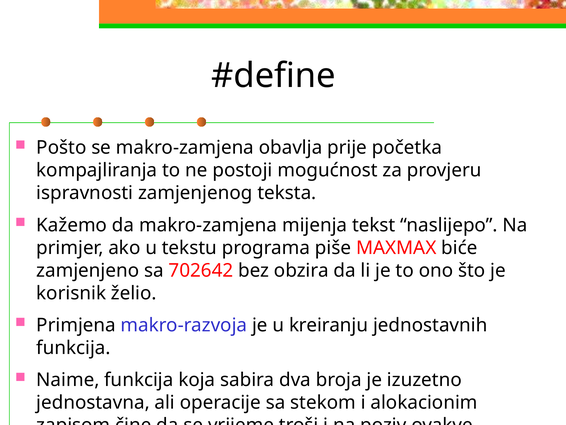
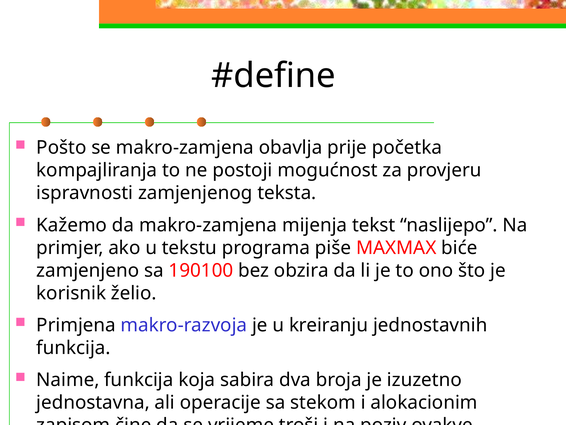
702642: 702642 -> 190100
